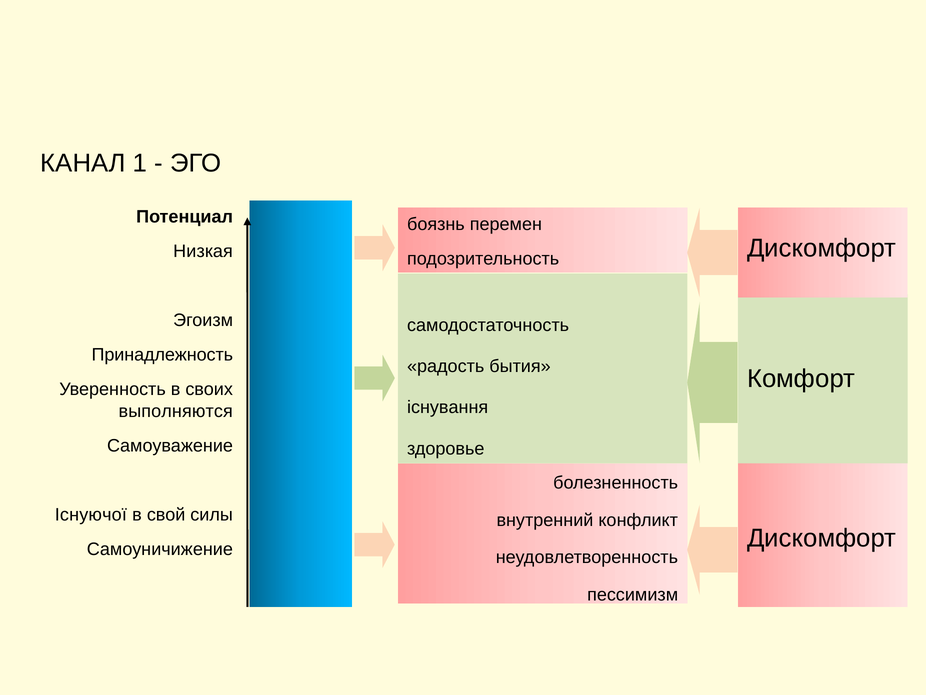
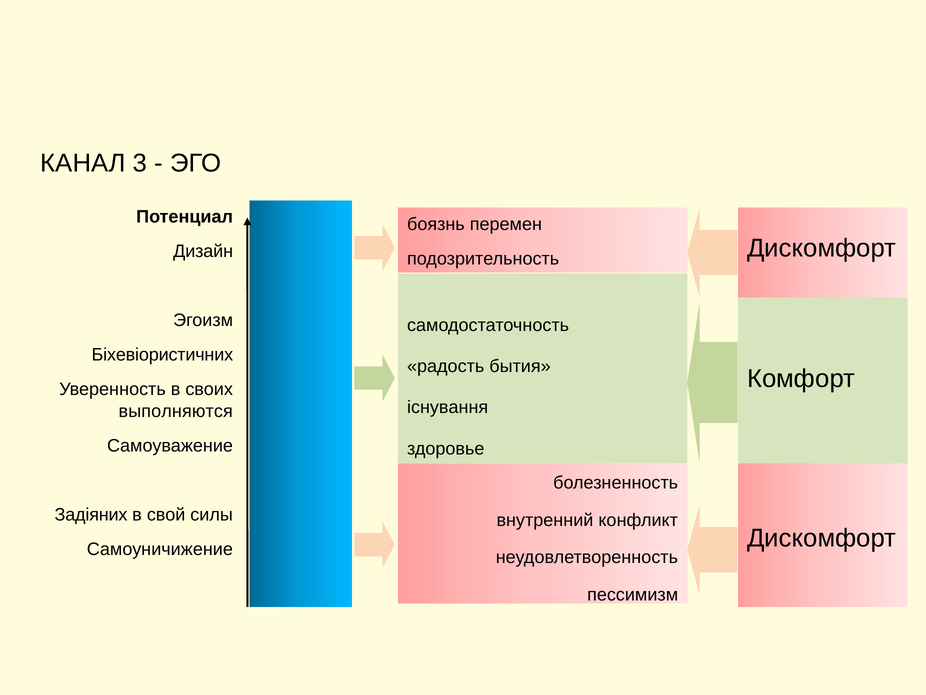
1: 1 -> 3
Низкая: Низкая -> Дизайн
Принадлежность: Принадлежность -> Біхевіористичних
Існуючої: Існуючої -> Задіяних
